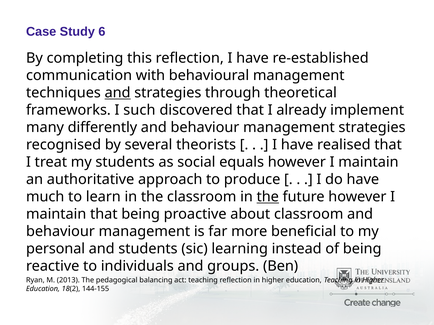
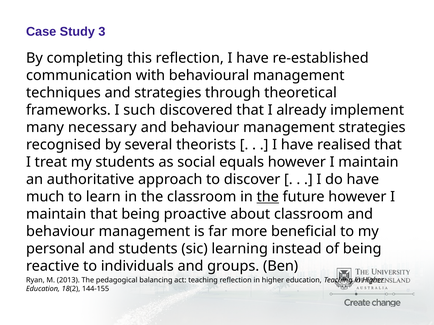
6: 6 -> 3
and at (118, 93) underline: present -> none
differently: differently -> necessary
produce: produce -> discover
